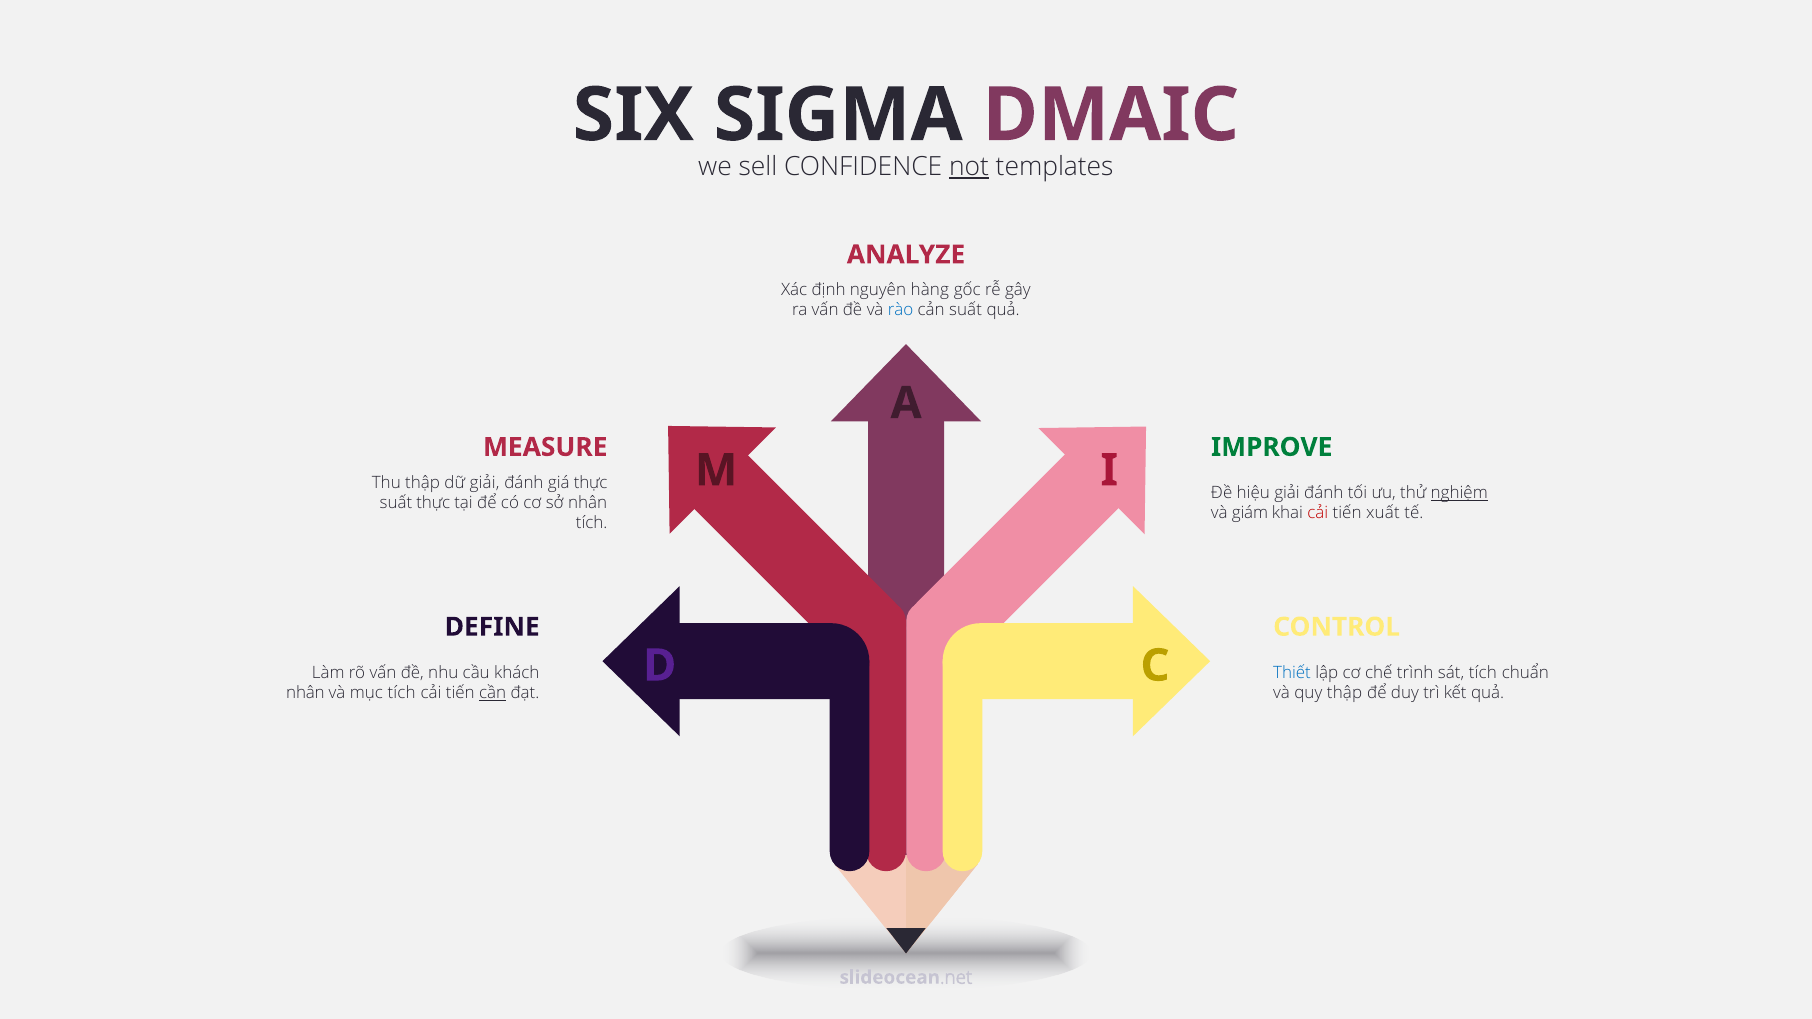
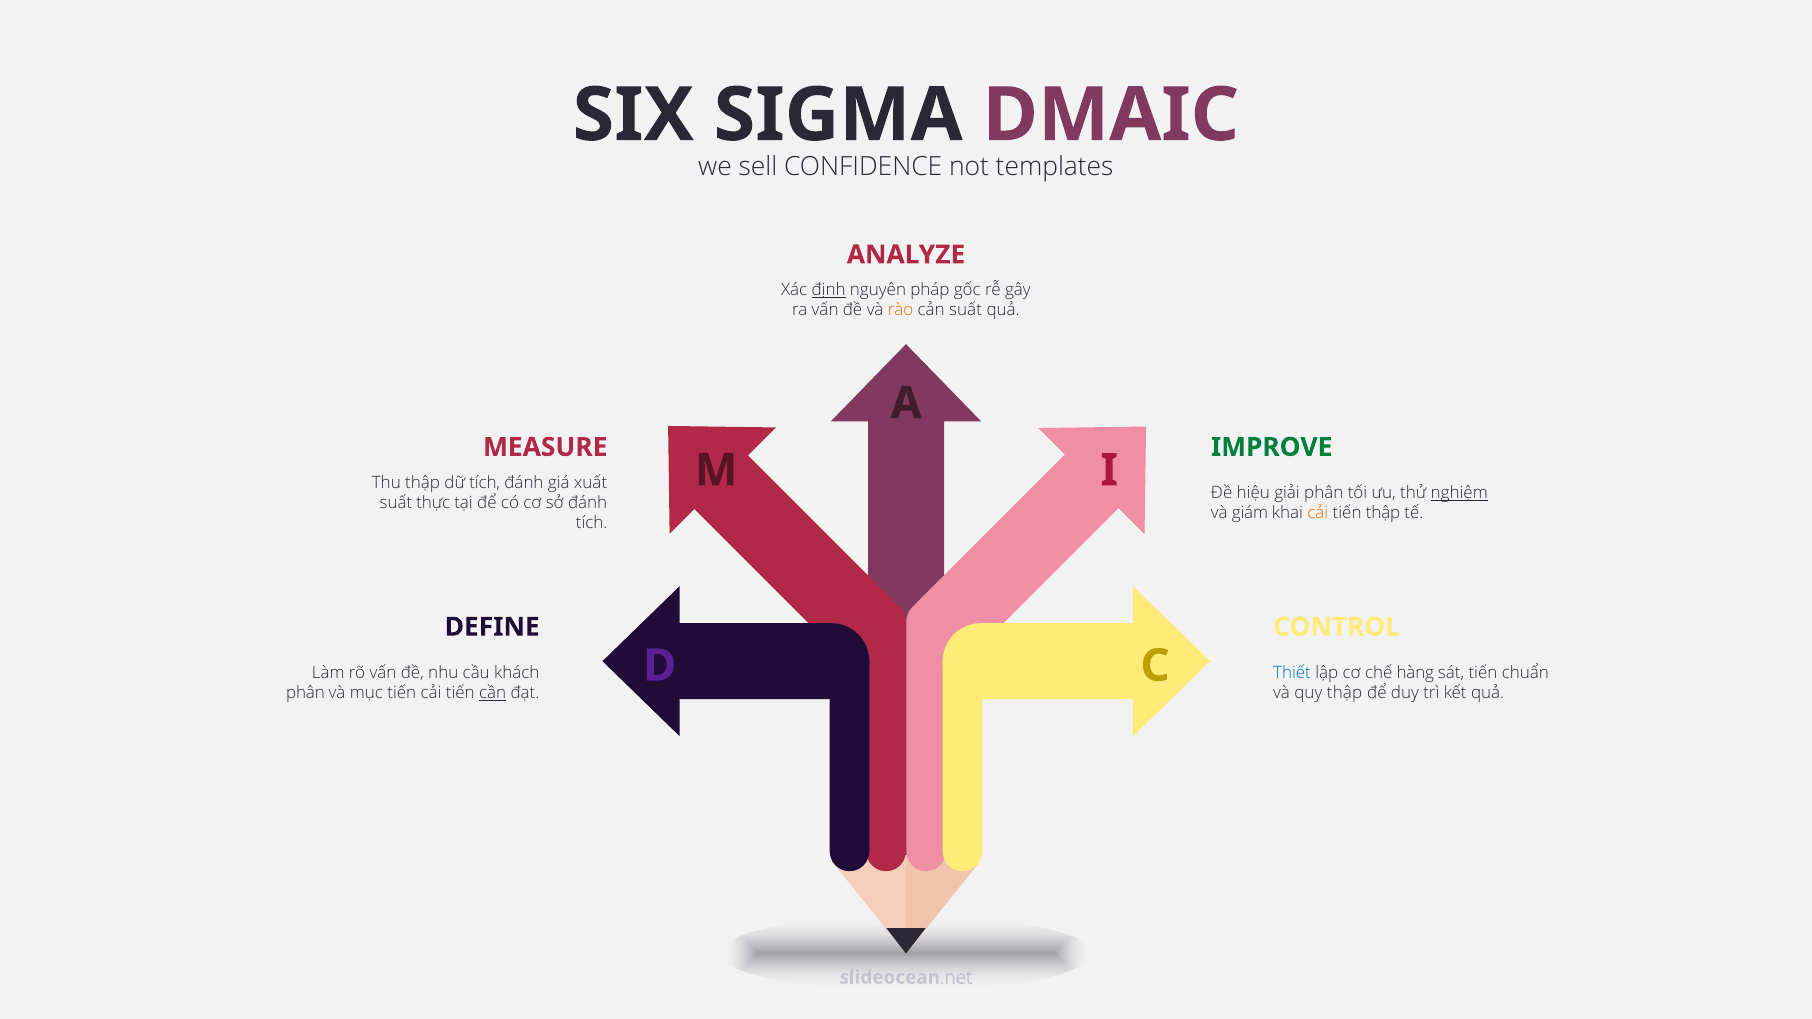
not underline: present -> none
định underline: none -> present
hàng: hàng -> pháp
rào colour: blue -> orange
dữ giải: giải -> tích
giá thực: thực -> xuất
đánh at (1324, 493): đánh -> phân
sở nhân: nhân -> đánh
cải at (1318, 513) colour: red -> orange
tiến xuất: xuất -> thập
trình: trình -> hàng
sát tích: tích -> tiến
nhân at (305, 693): nhân -> phân
mục tích: tích -> tiến
